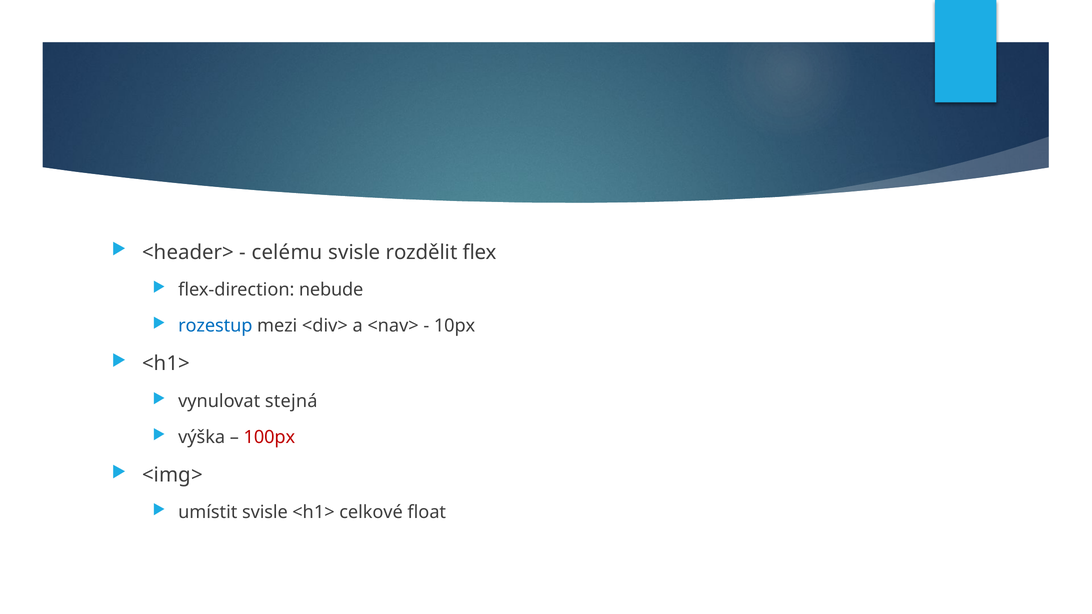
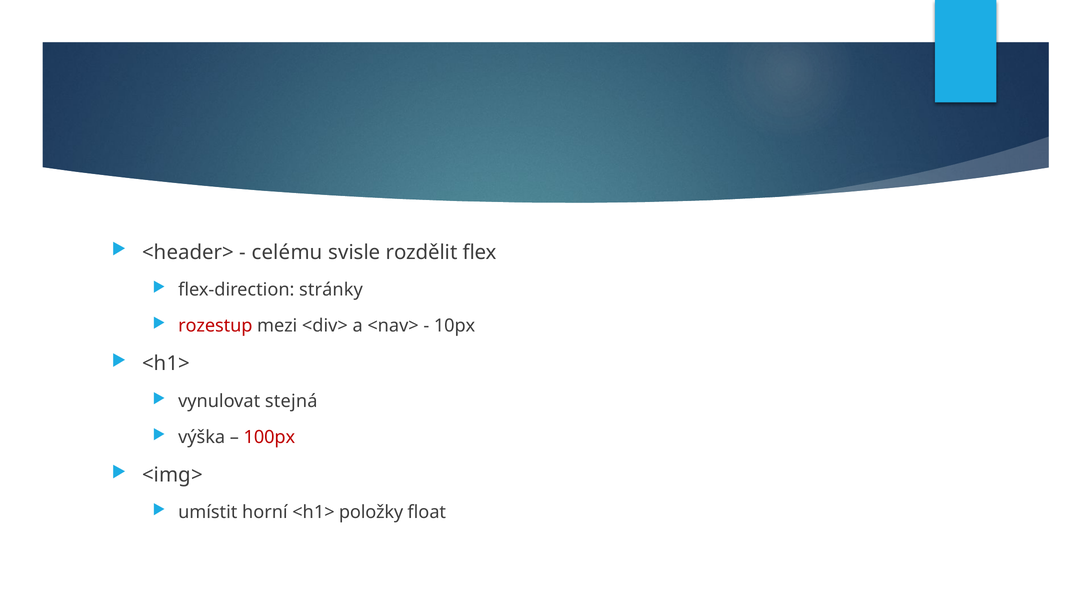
nebude: nebude -> stránky
rozestup colour: blue -> red
umístit svisle: svisle -> horní
celkové: celkové -> položky
